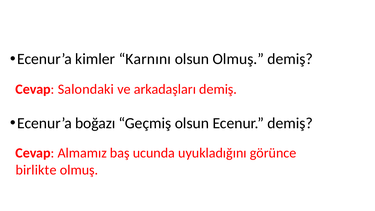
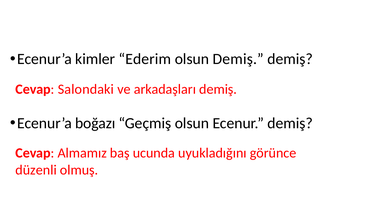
Karnını: Karnını -> Ederim
olsun Olmuş: Olmuş -> Demiş
birlikte: birlikte -> düzenli
